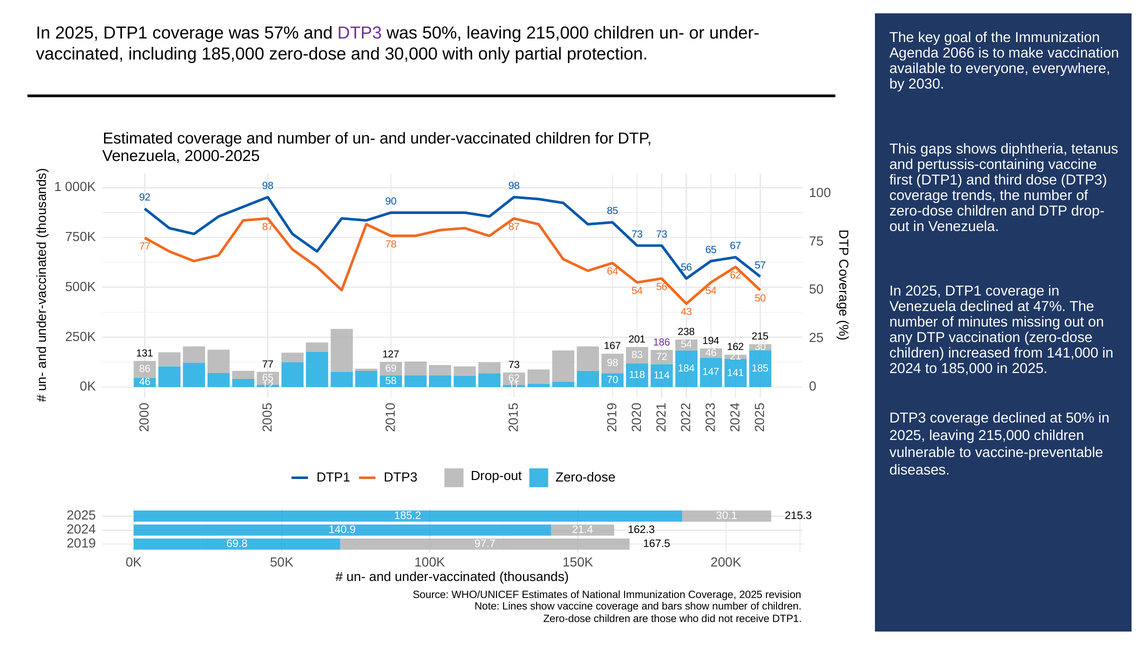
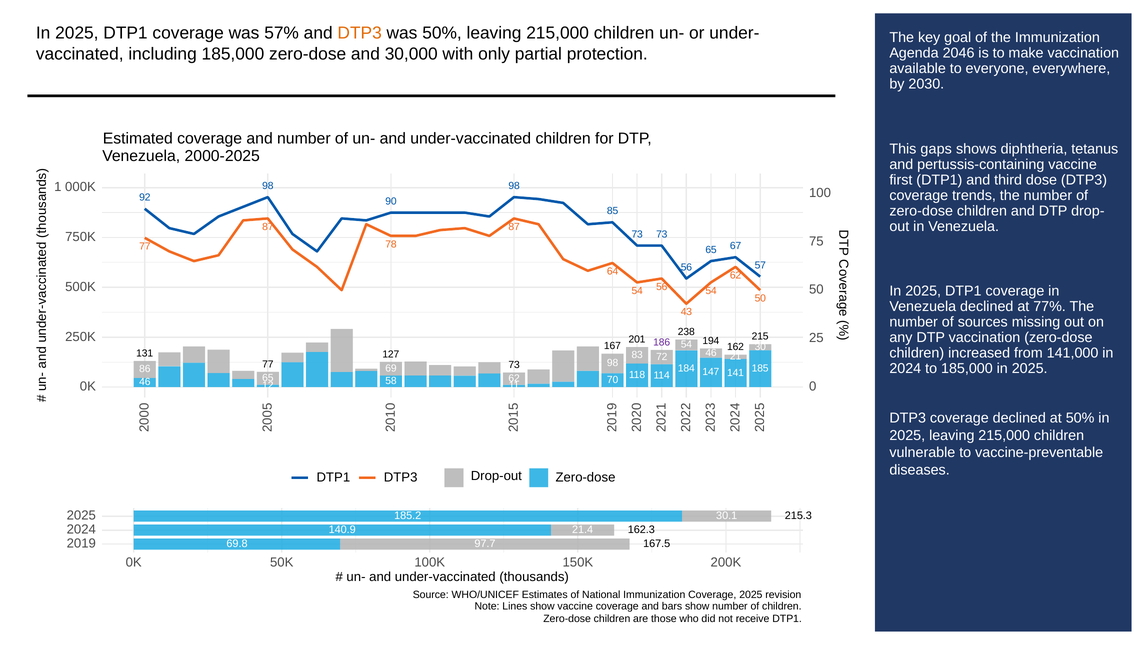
DTP3 at (360, 33) colour: purple -> orange
2066: 2066 -> 2046
47%: 47% -> 77%
minutes: minutes -> sources
